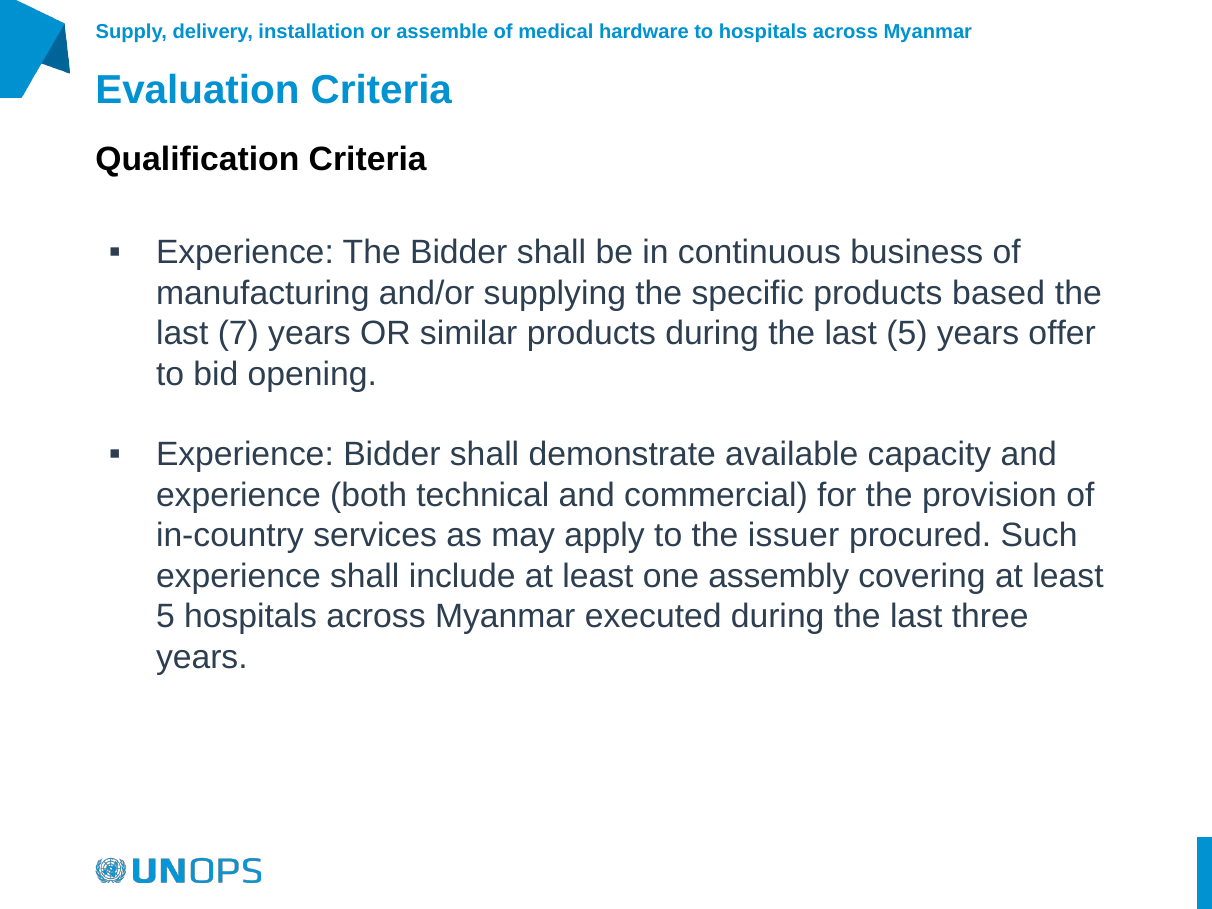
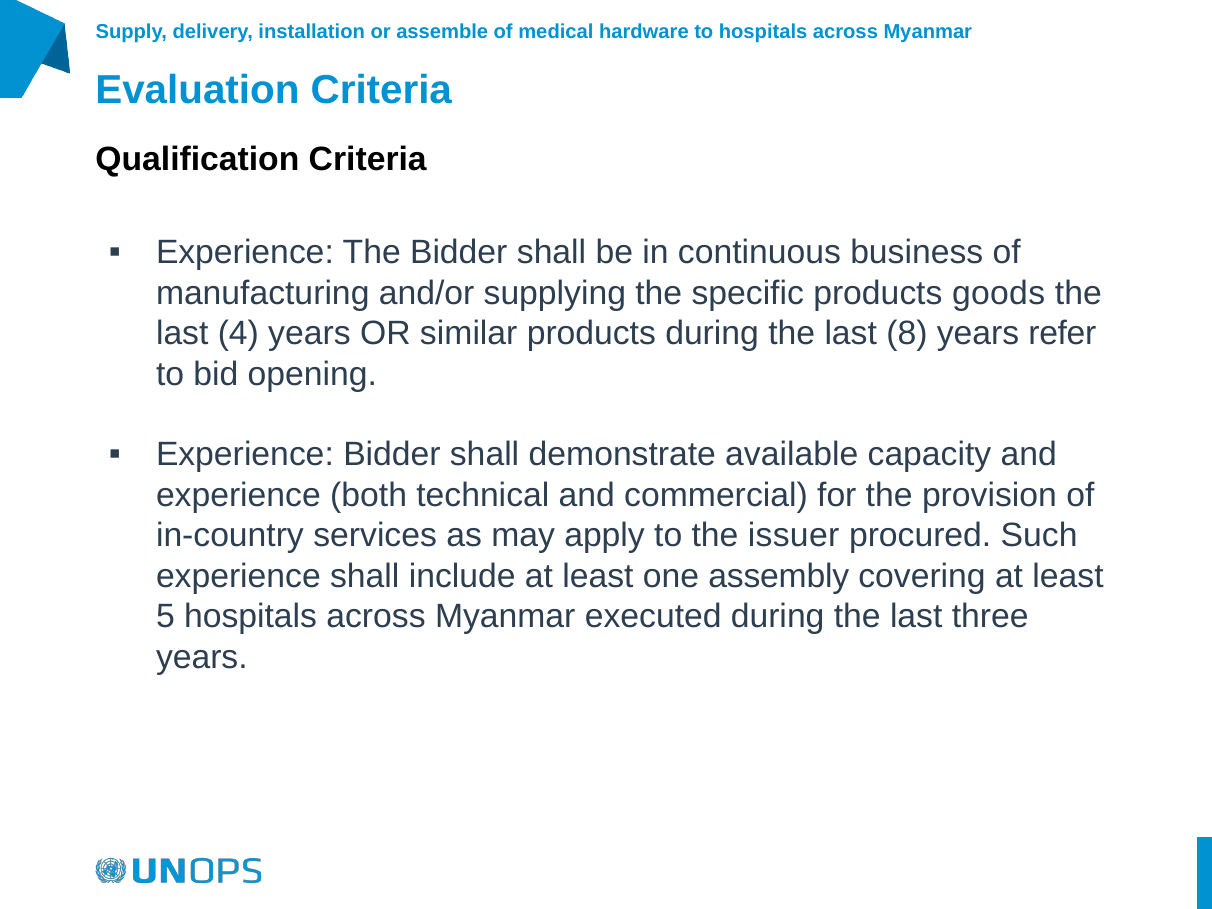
based: based -> goods
7: 7 -> 4
last 5: 5 -> 8
offer: offer -> refer
